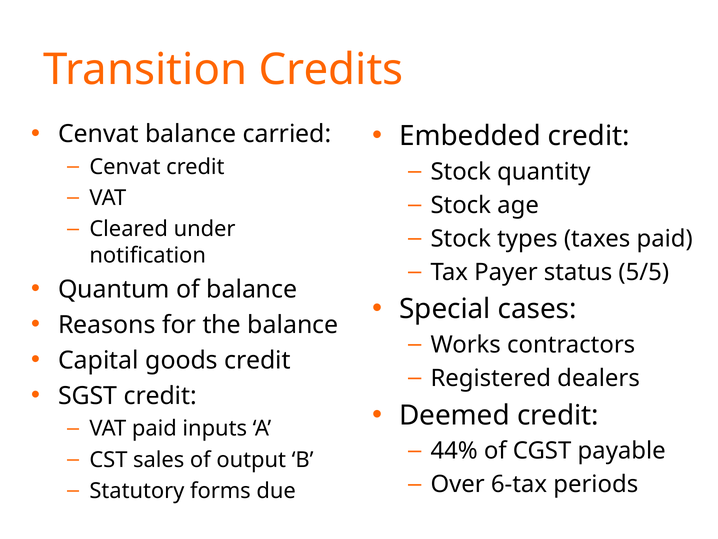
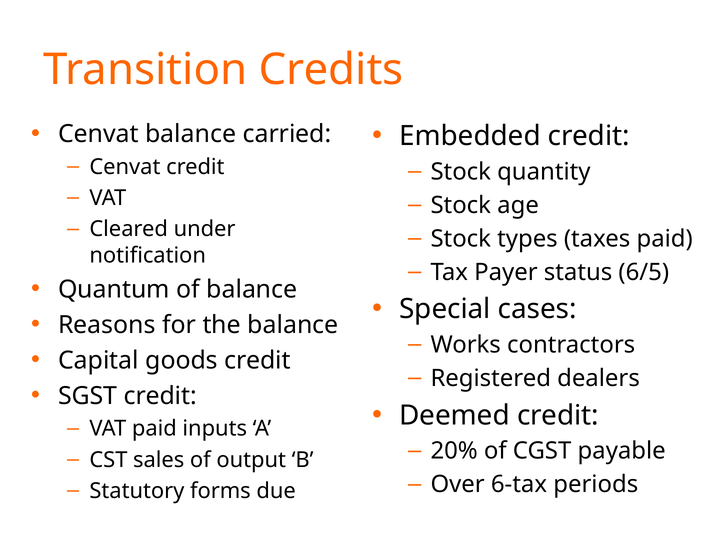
5/5: 5/5 -> 6/5
44%: 44% -> 20%
